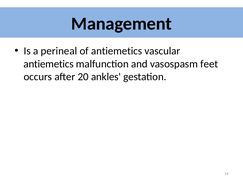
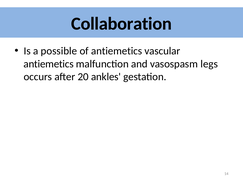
Management: Management -> Collaboration
perineal: perineal -> possible
feet: feet -> legs
